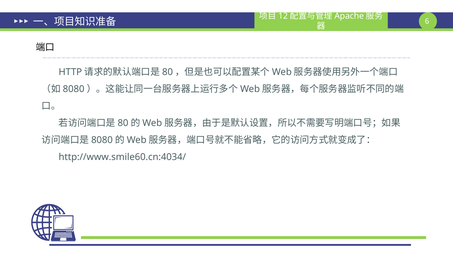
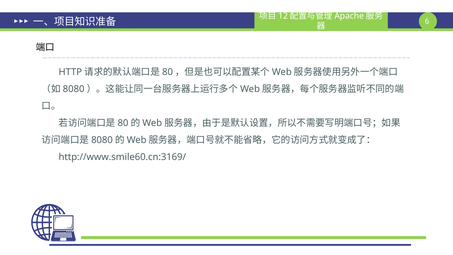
http://www.smile60.cn:4034/: http://www.smile60.cn:4034/ -> http://www.smile60.cn:3169/
